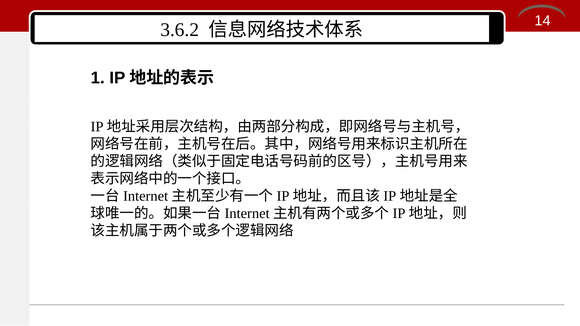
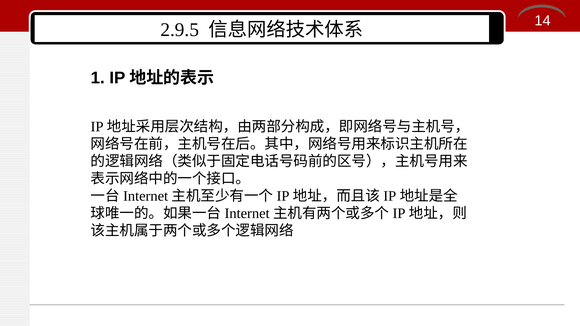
3.6.2: 3.6.2 -> 2.9.5
